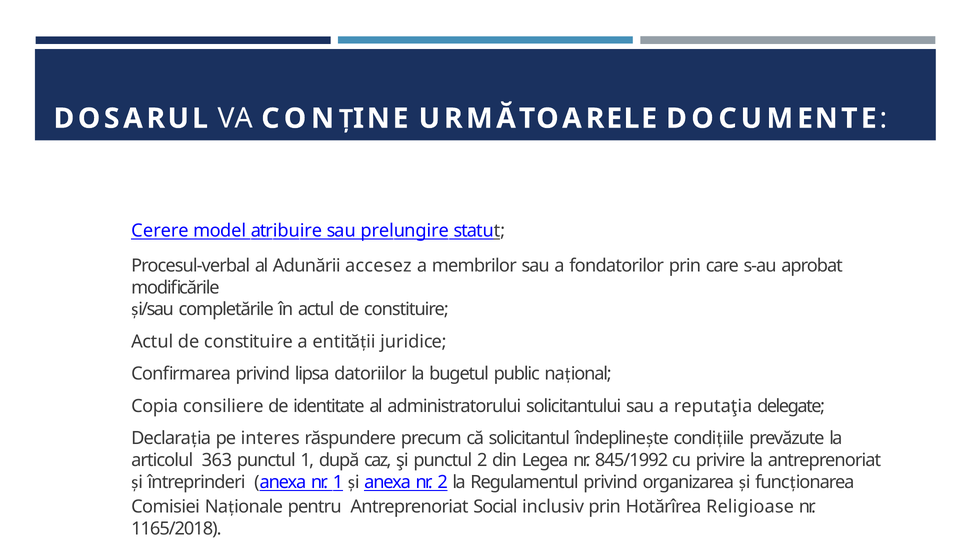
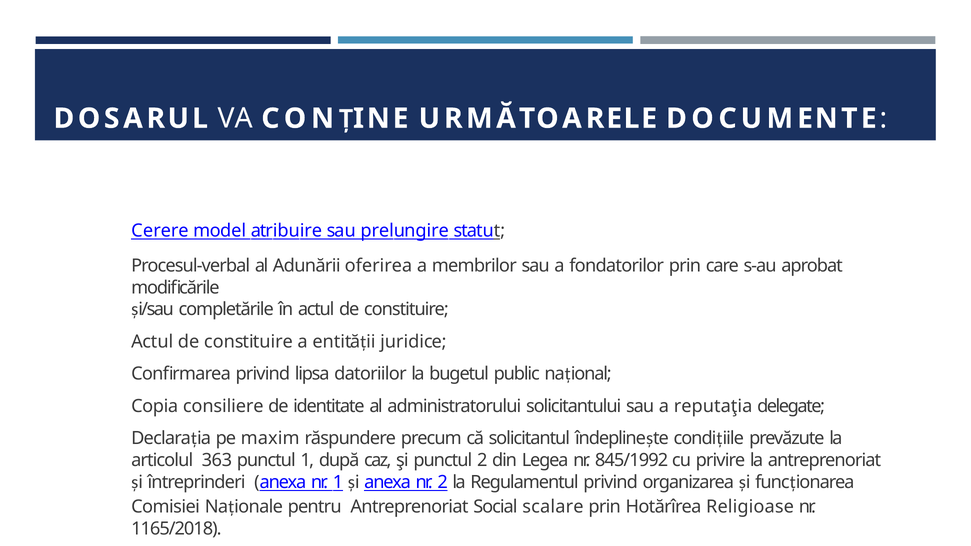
accesez: accesez -> oferirea
interes: interes -> maxim
inclusiv: inclusiv -> scalare
